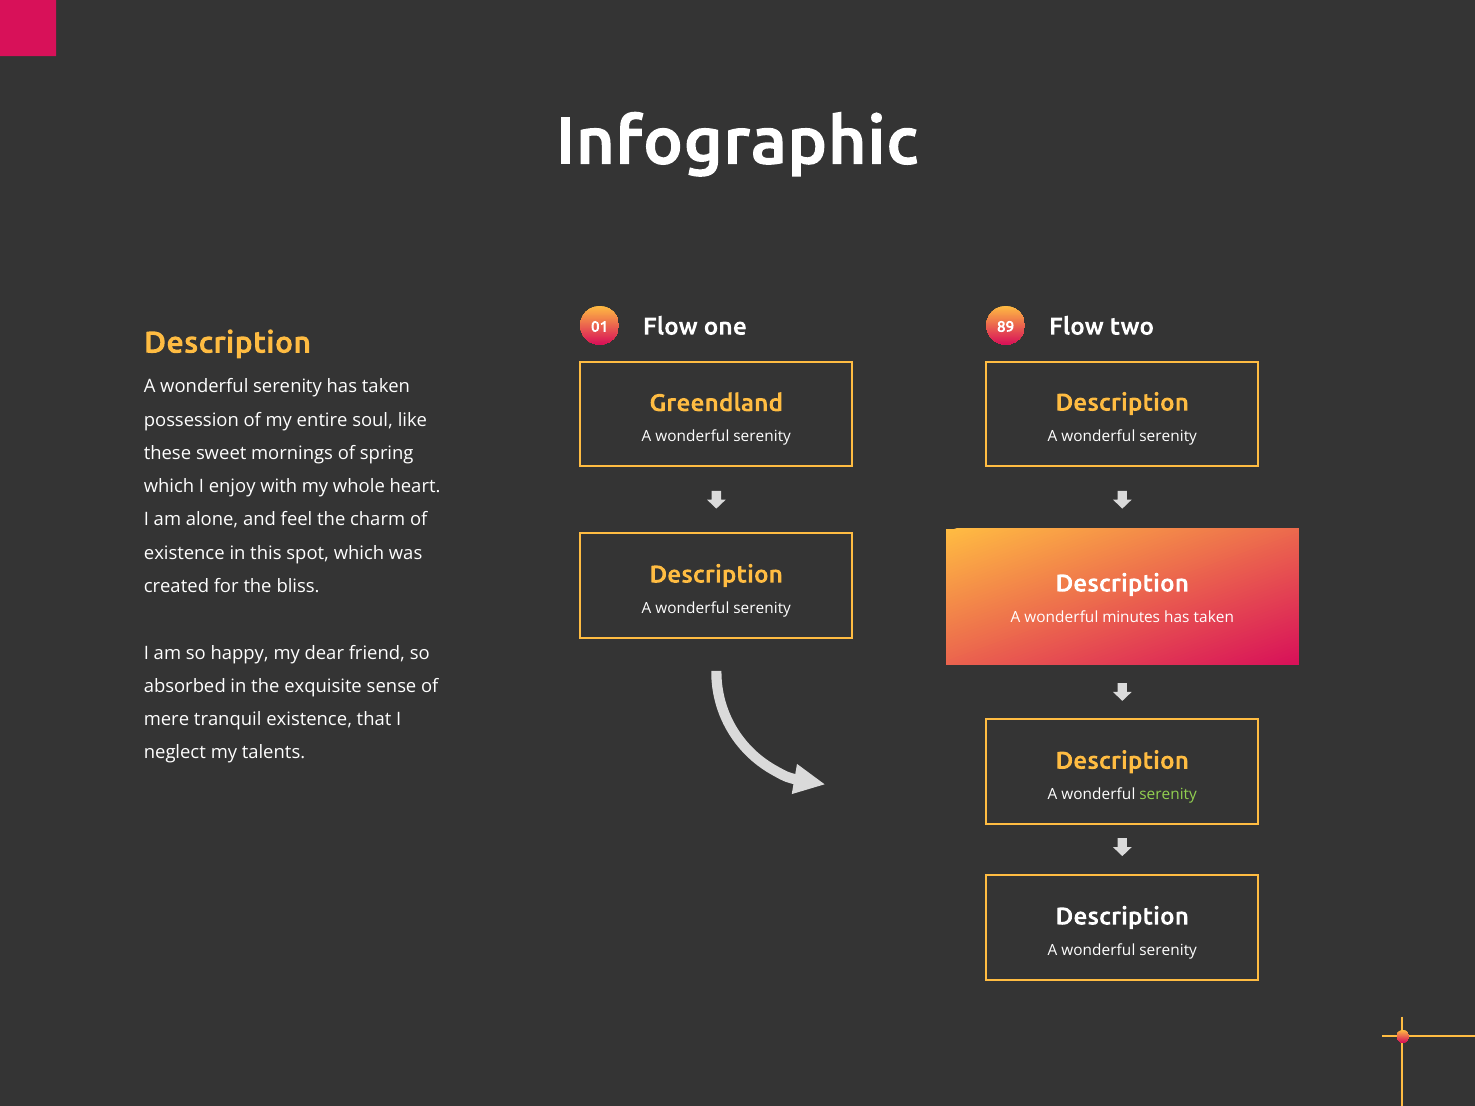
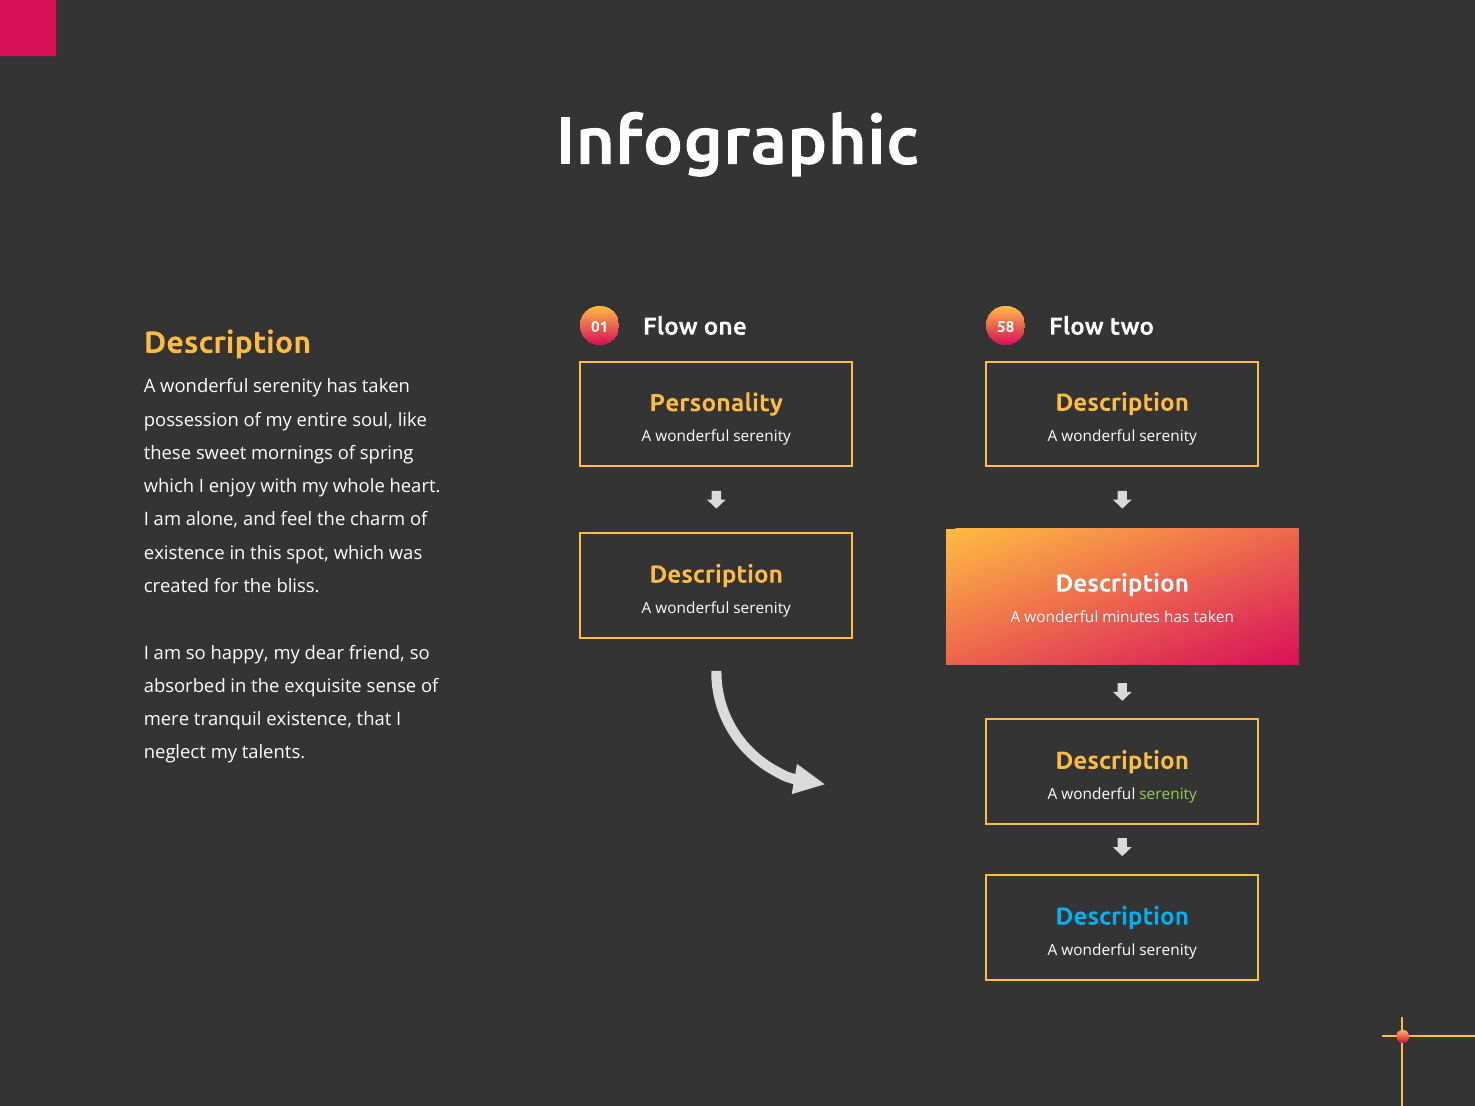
89: 89 -> 58
Greendland: Greendland -> Personality
Description at (1122, 917) colour: white -> light blue
